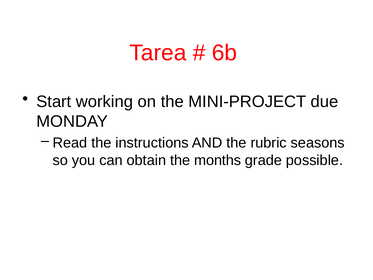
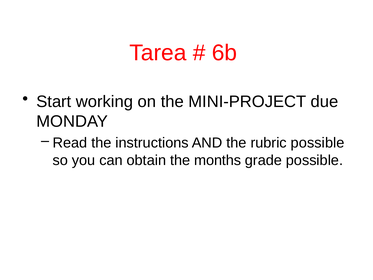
rubric seasons: seasons -> possible
